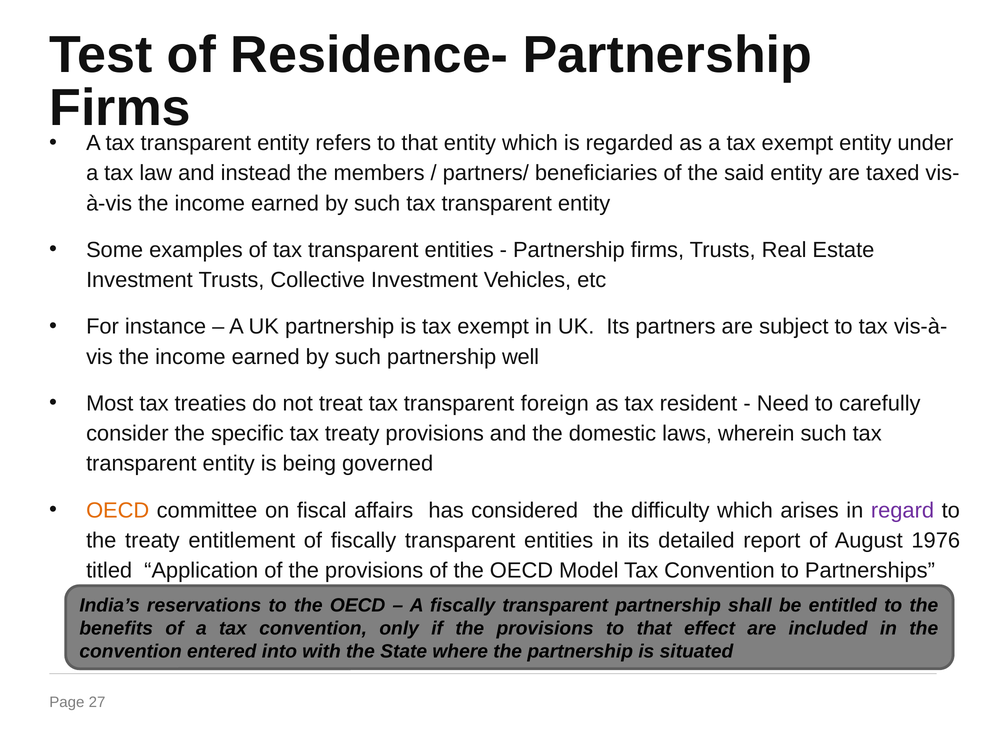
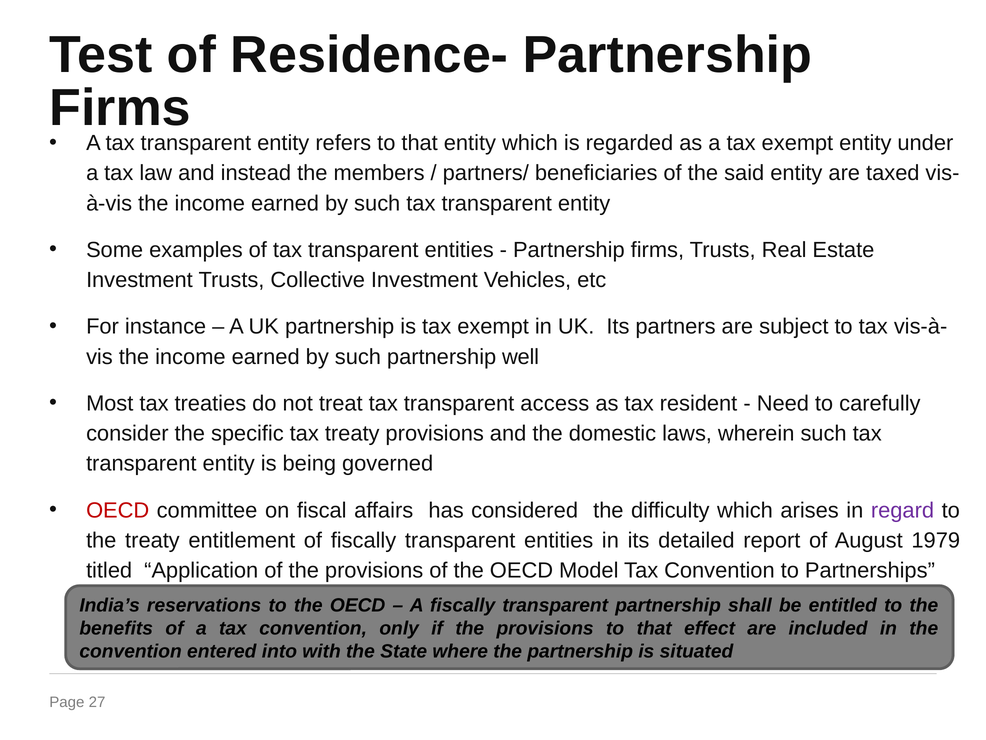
foreign: foreign -> access
OECD at (118, 510) colour: orange -> red
1976: 1976 -> 1979
